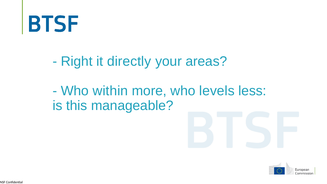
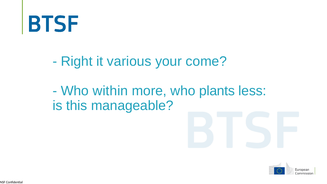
directly: directly -> various
areas: areas -> come
levels: levels -> plants
